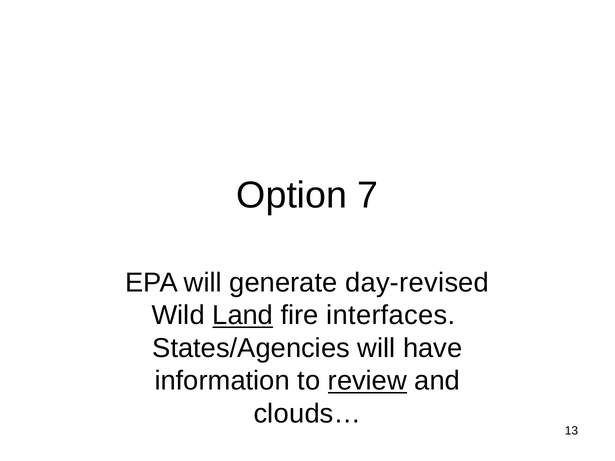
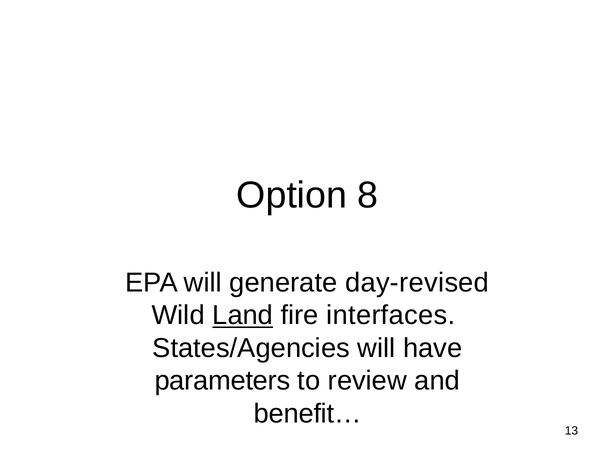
7: 7 -> 8
information: information -> parameters
review underline: present -> none
clouds…: clouds… -> benefit…
